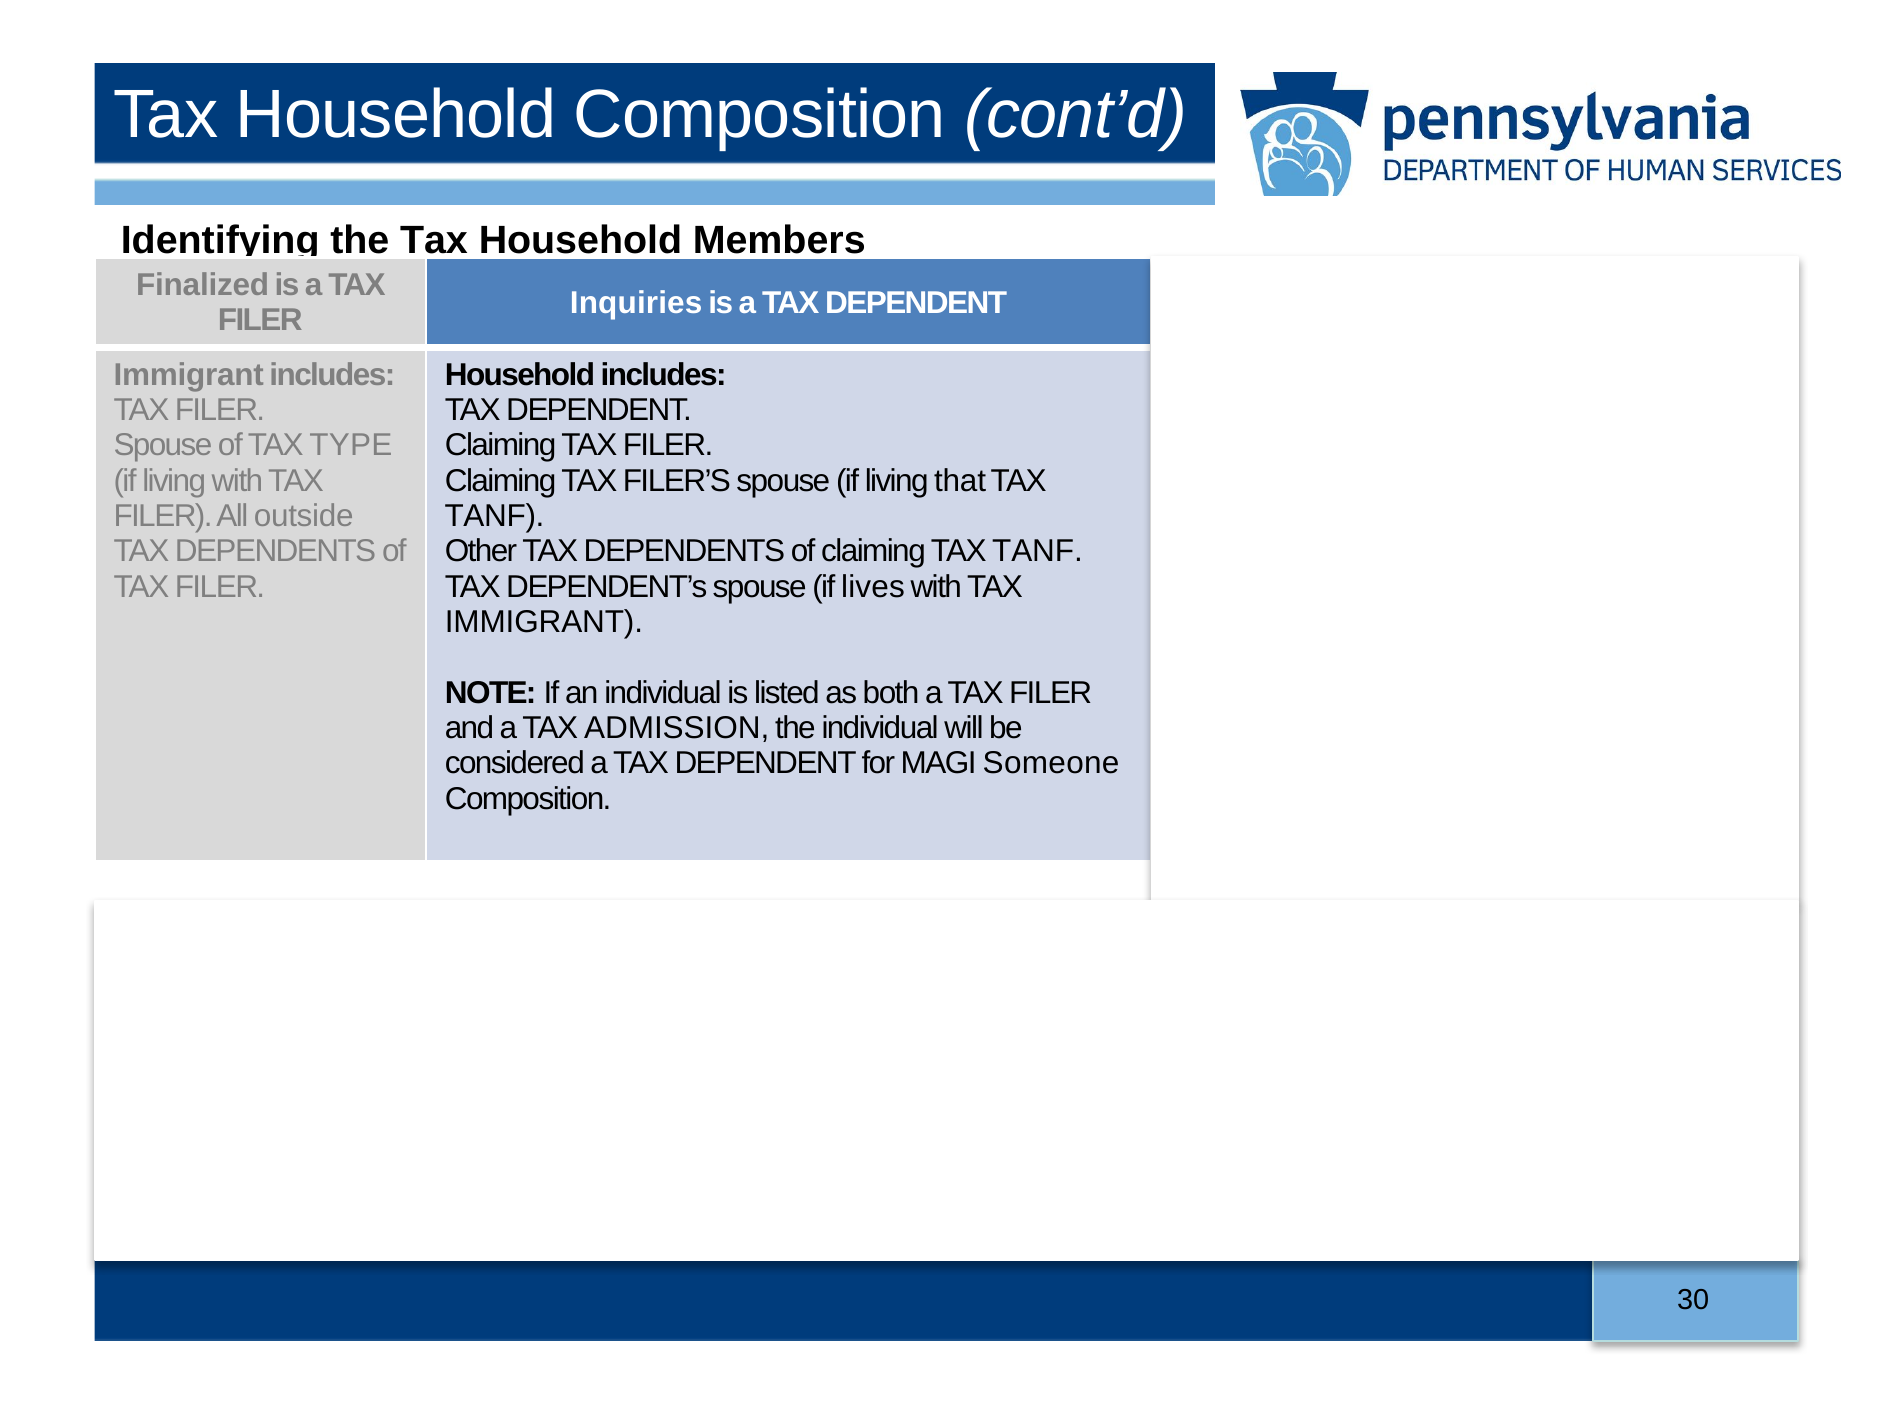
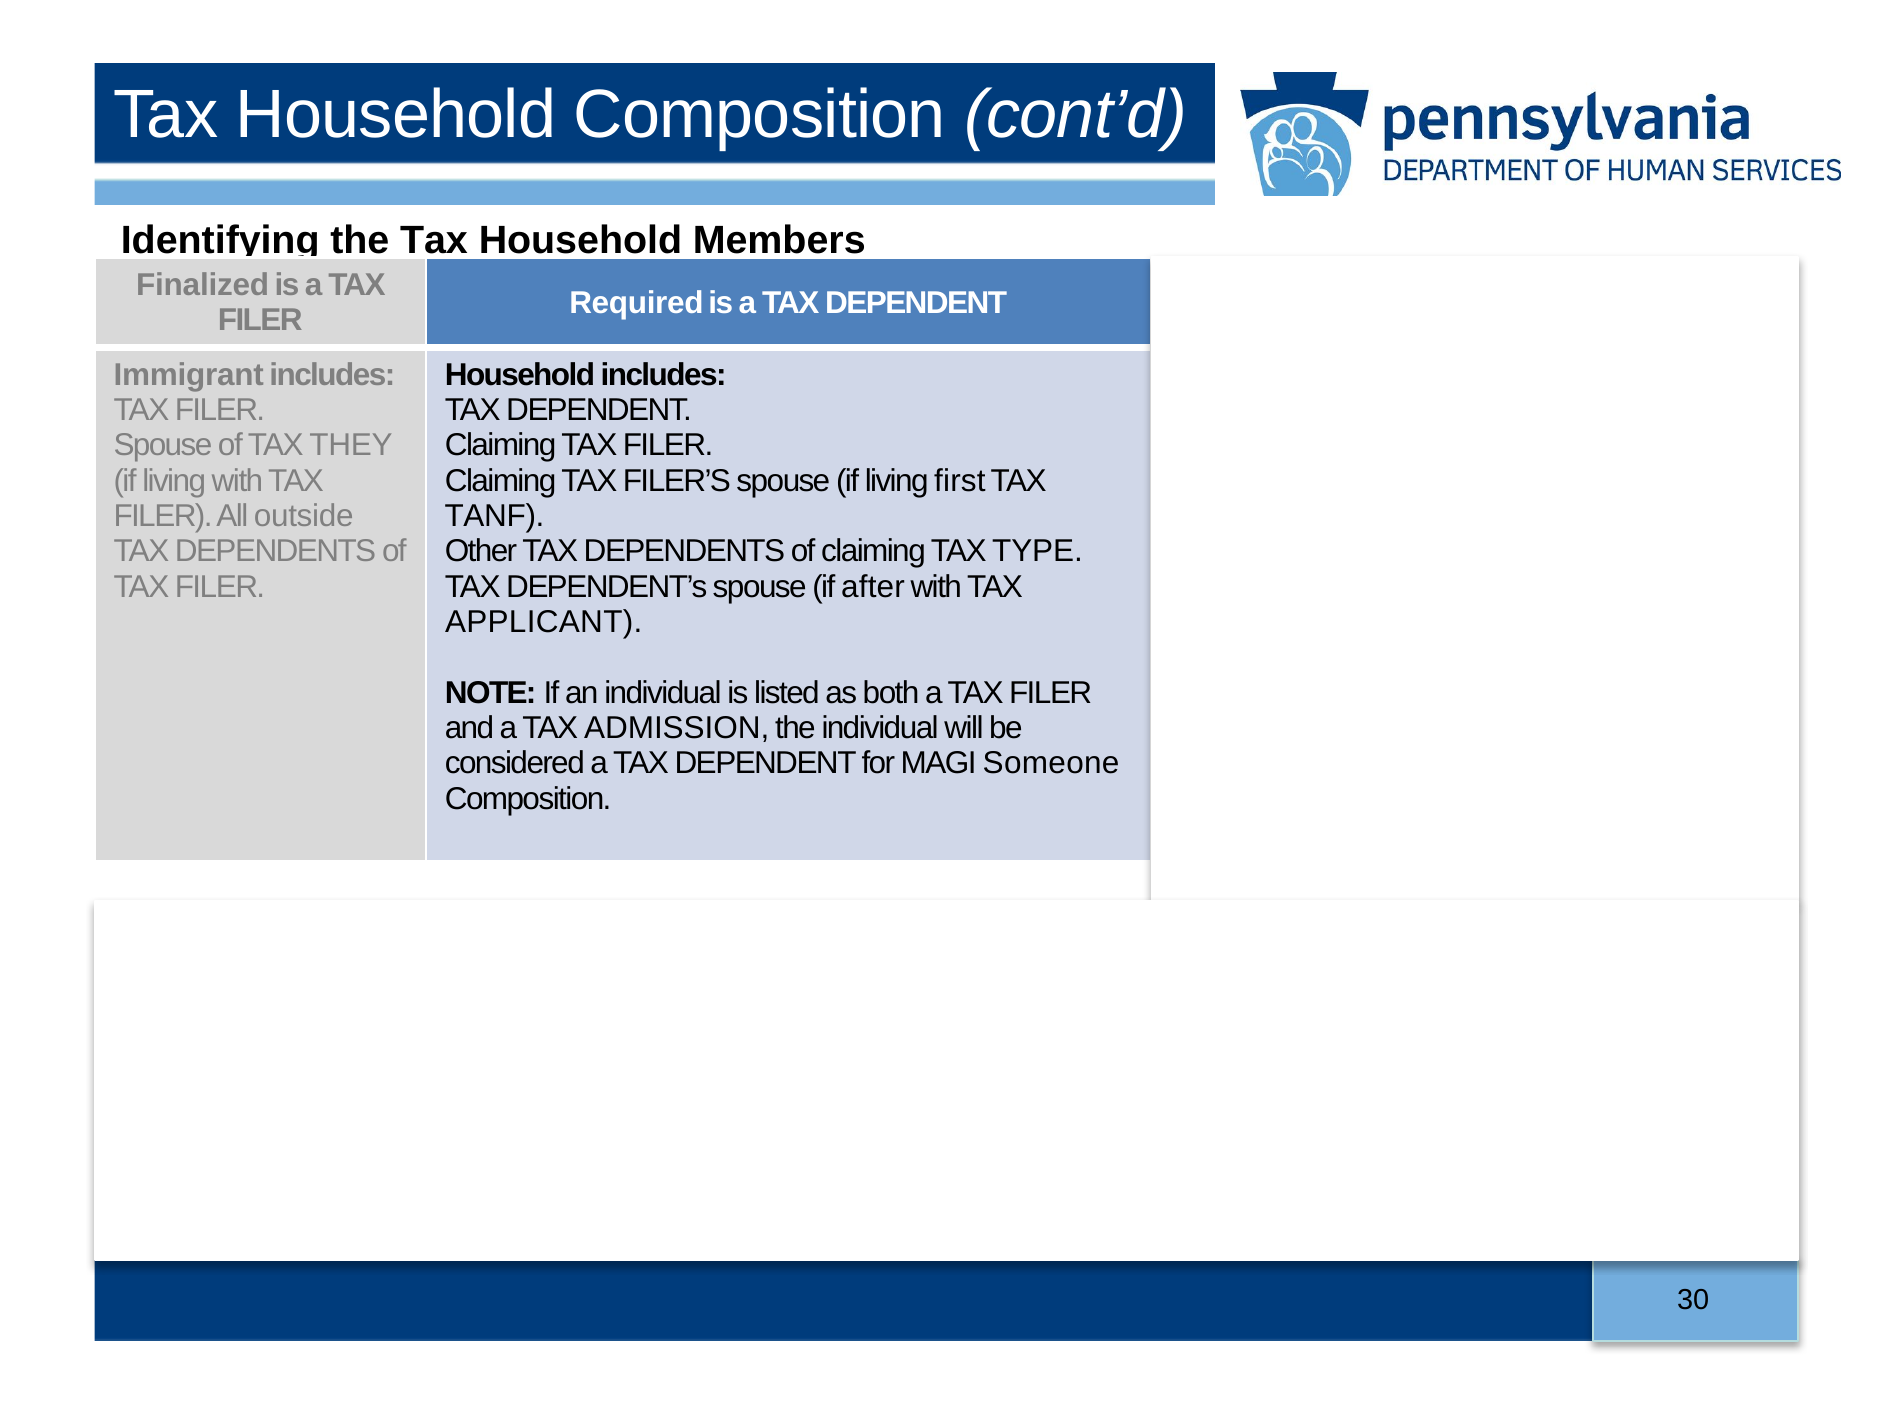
Inquiries: Inquiries -> Required
TYPE: TYPE -> THEY
that: that -> first
claiming TAX TANF: TANF -> TYPE
if lives: lives -> after
IMMIGRANT at (544, 622): IMMIGRANT -> APPLICANT
